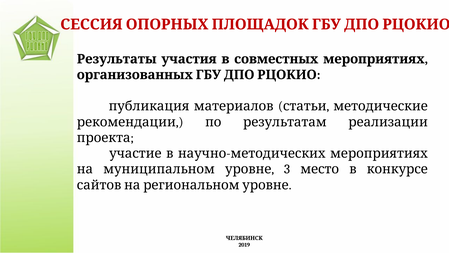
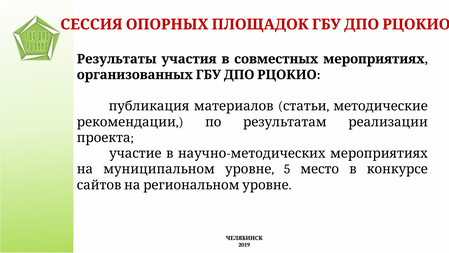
3: 3 -> 5
